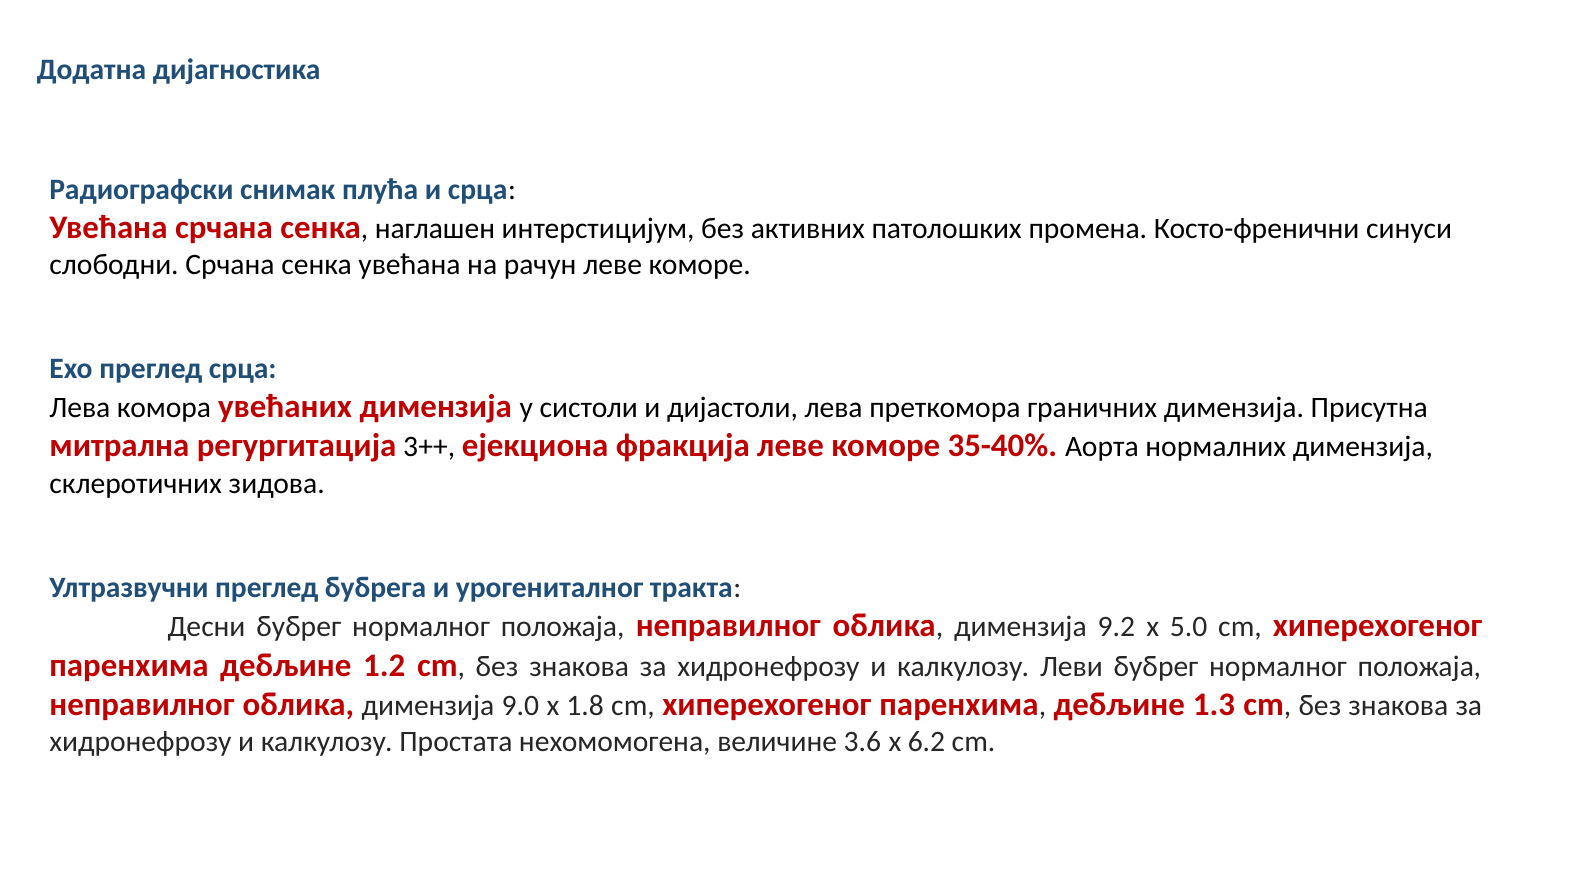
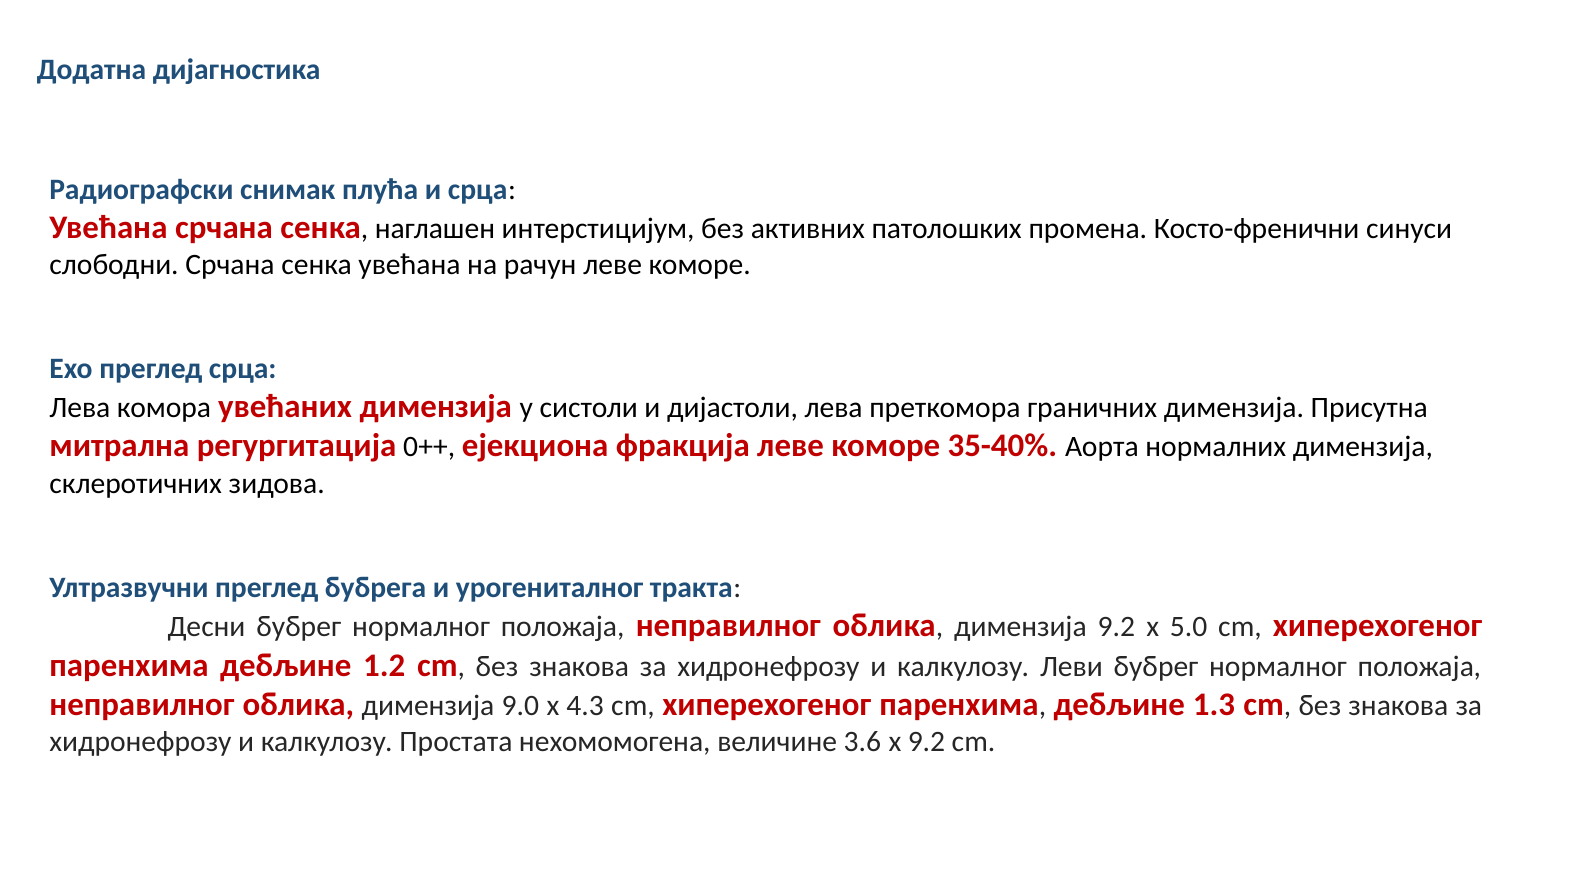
3++: 3++ -> 0++
1.8: 1.8 -> 4.3
x 6.2: 6.2 -> 9.2
